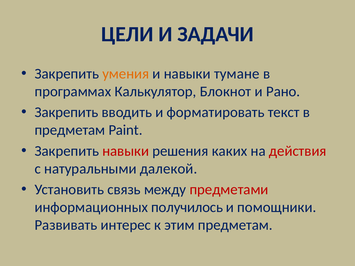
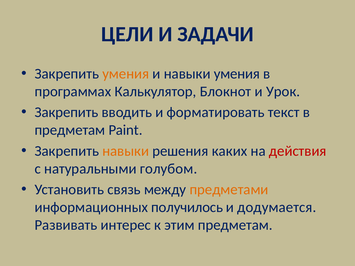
навыки тумане: тумане -> умения
Рано: Рано -> Урок
навыки at (126, 151) colour: red -> orange
далекой: далекой -> голубом
предметами colour: red -> orange
помощники: помощники -> додумается
